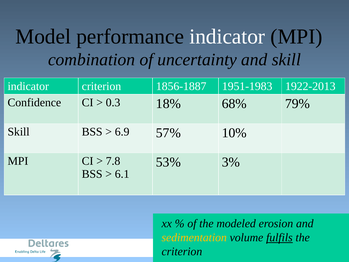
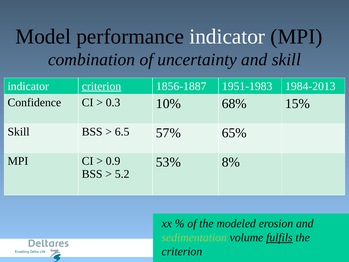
criterion at (101, 86) underline: none -> present
1922-2013: 1922-2013 -> 1984-2013
18%: 18% -> 10%
79%: 79% -> 15%
6.9: 6.9 -> 6.5
10%: 10% -> 65%
7.8: 7.8 -> 0.9
3%: 3% -> 8%
6.1: 6.1 -> 5.2
sedimentation colour: yellow -> light green
